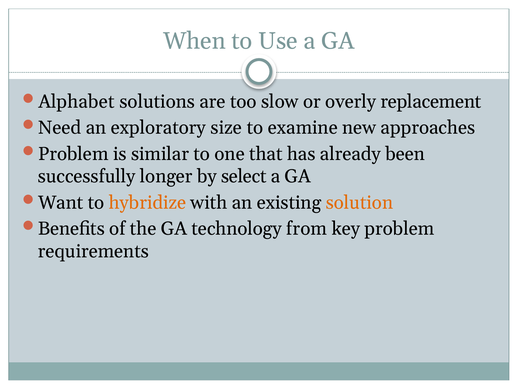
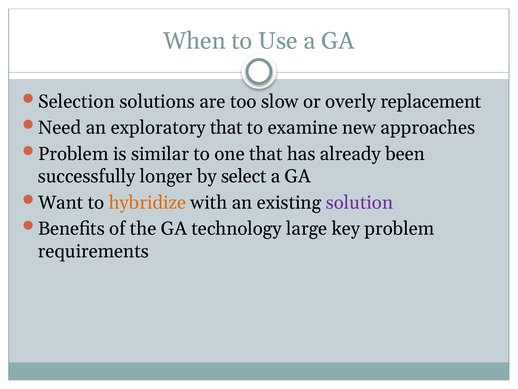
Alphabet: Alphabet -> Selection
exploratory size: size -> that
solution colour: orange -> purple
from: from -> large
